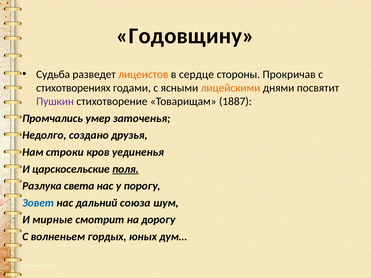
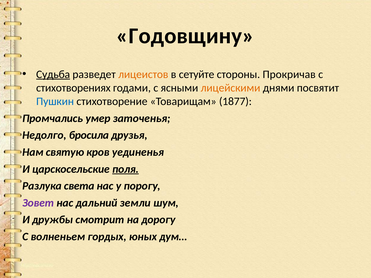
Судьба underline: none -> present
сердце: сердце -> сетуйте
Пушкин colour: purple -> blue
1887: 1887 -> 1877
создано: создано -> бросила
строки: строки -> святую
Зовет colour: blue -> purple
союза: союза -> земли
мирные: мирные -> дружбы
